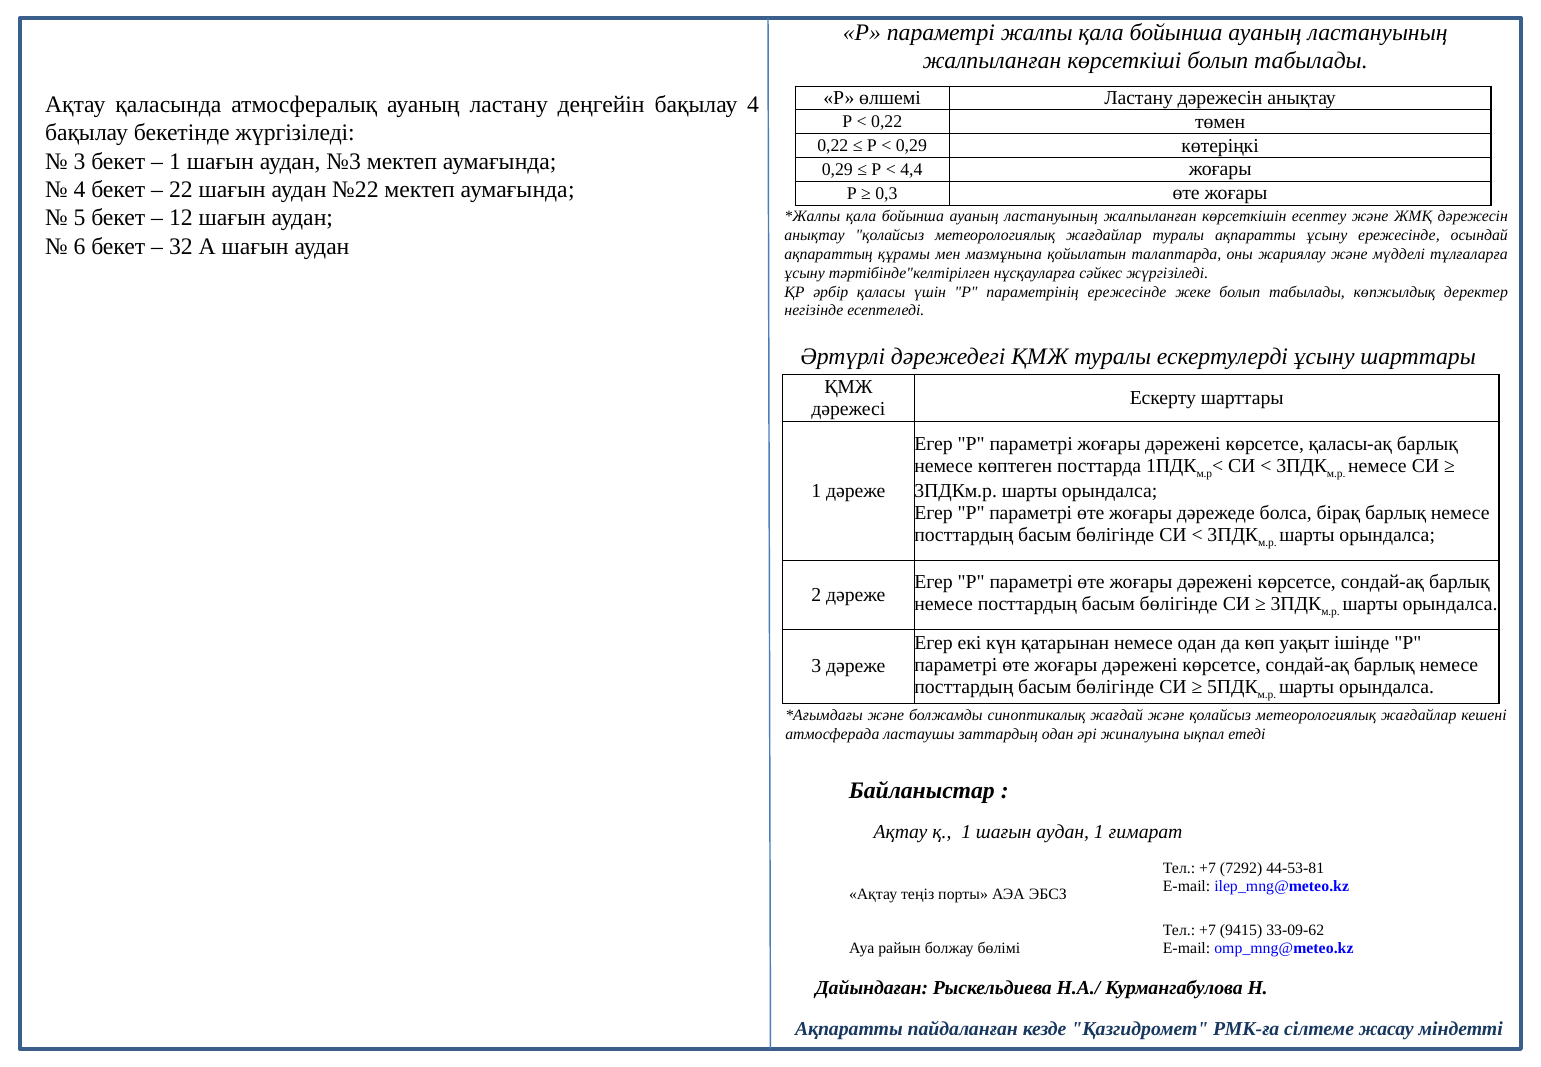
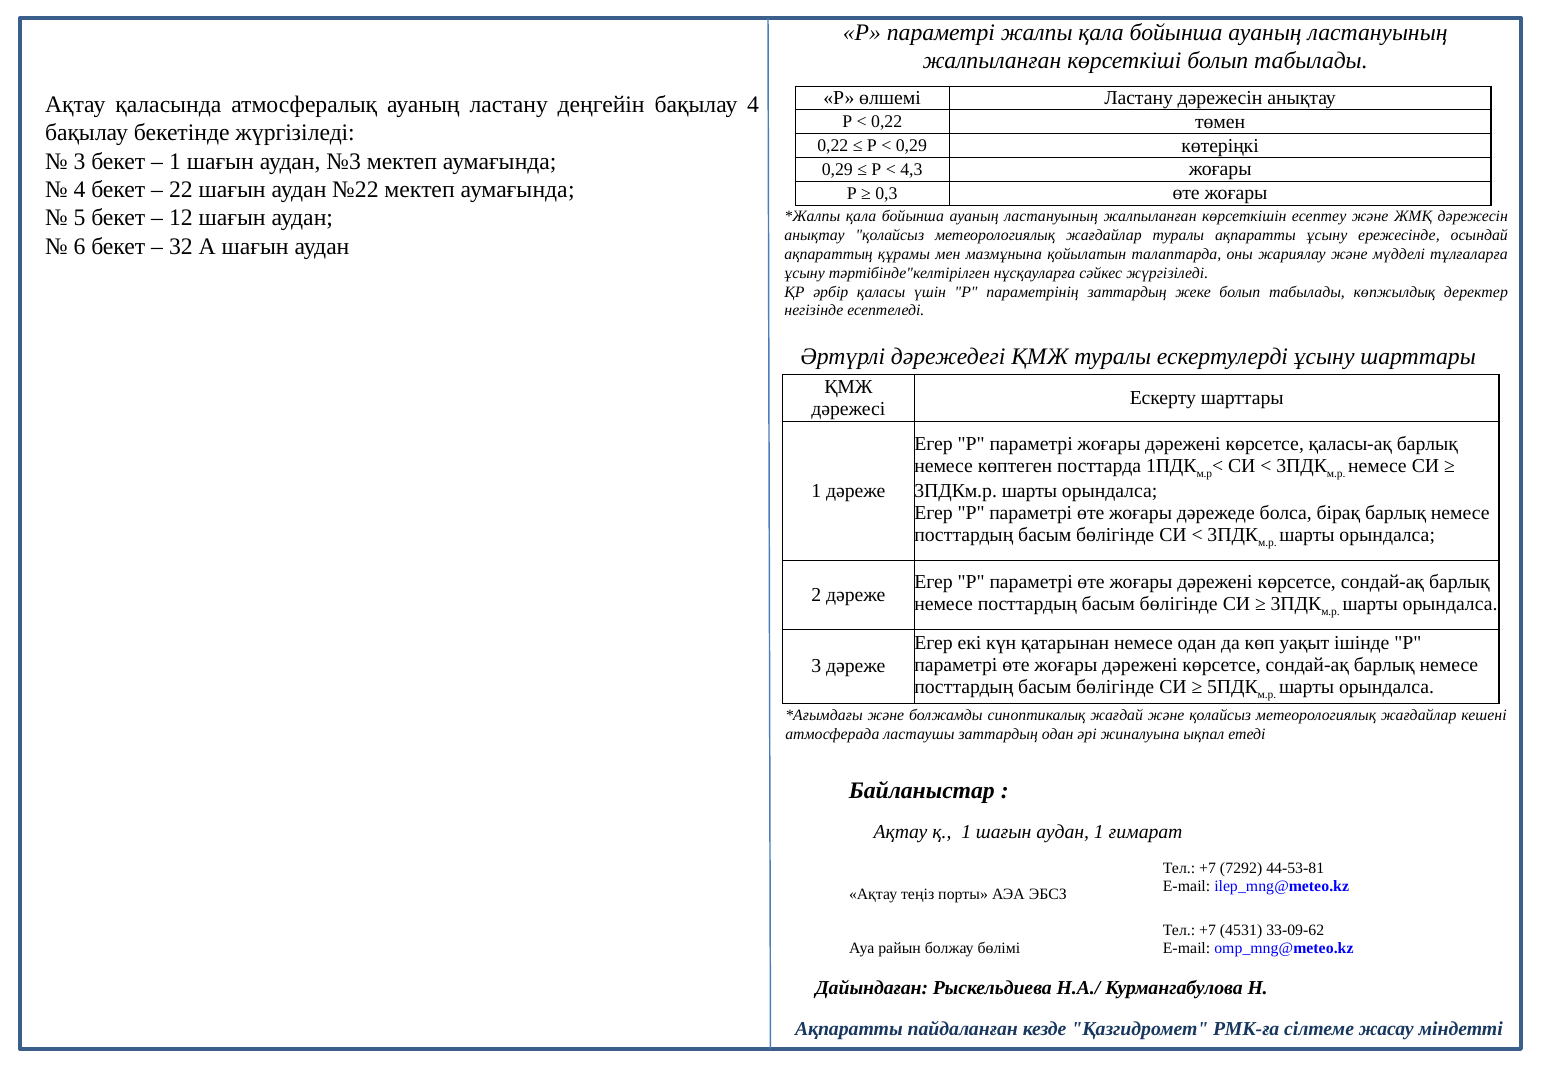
4,4: 4,4 -> 4,3
параметрінің ережесінде: ережесінде -> заттардың
9415: 9415 -> 4531
